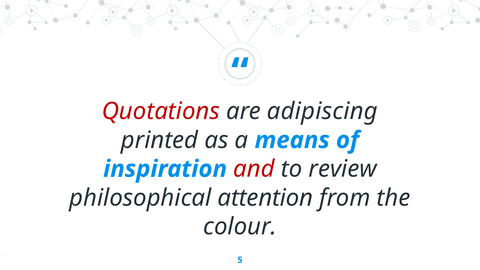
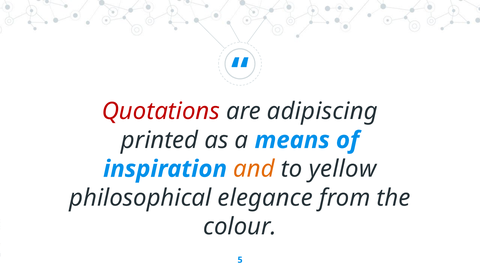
and colour: red -> orange
review: review -> yellow
attention: attention -> elegance
